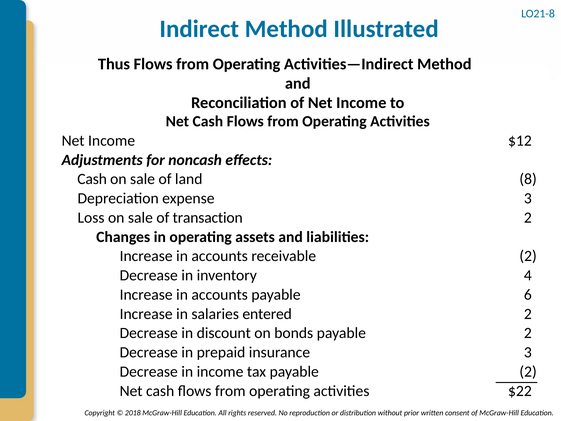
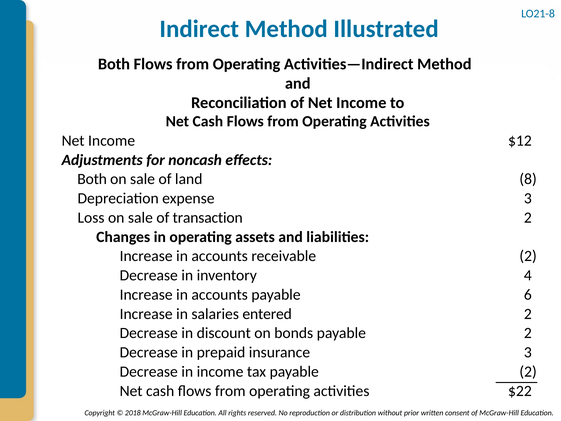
Thus at (114, 64): Thus -> Both
Cash at (92, 179): Cash -> Both
